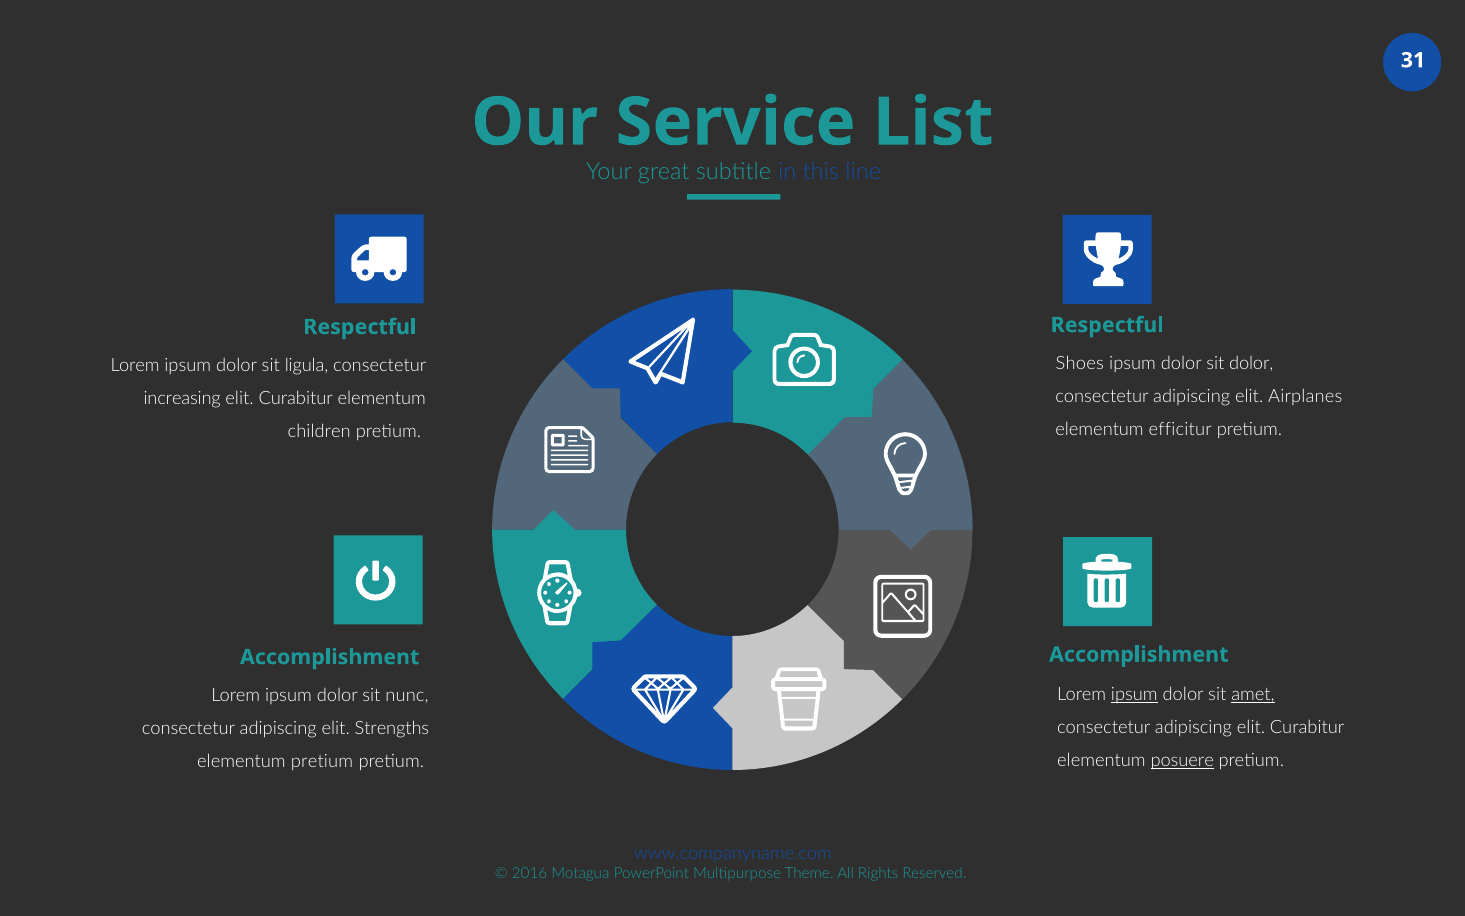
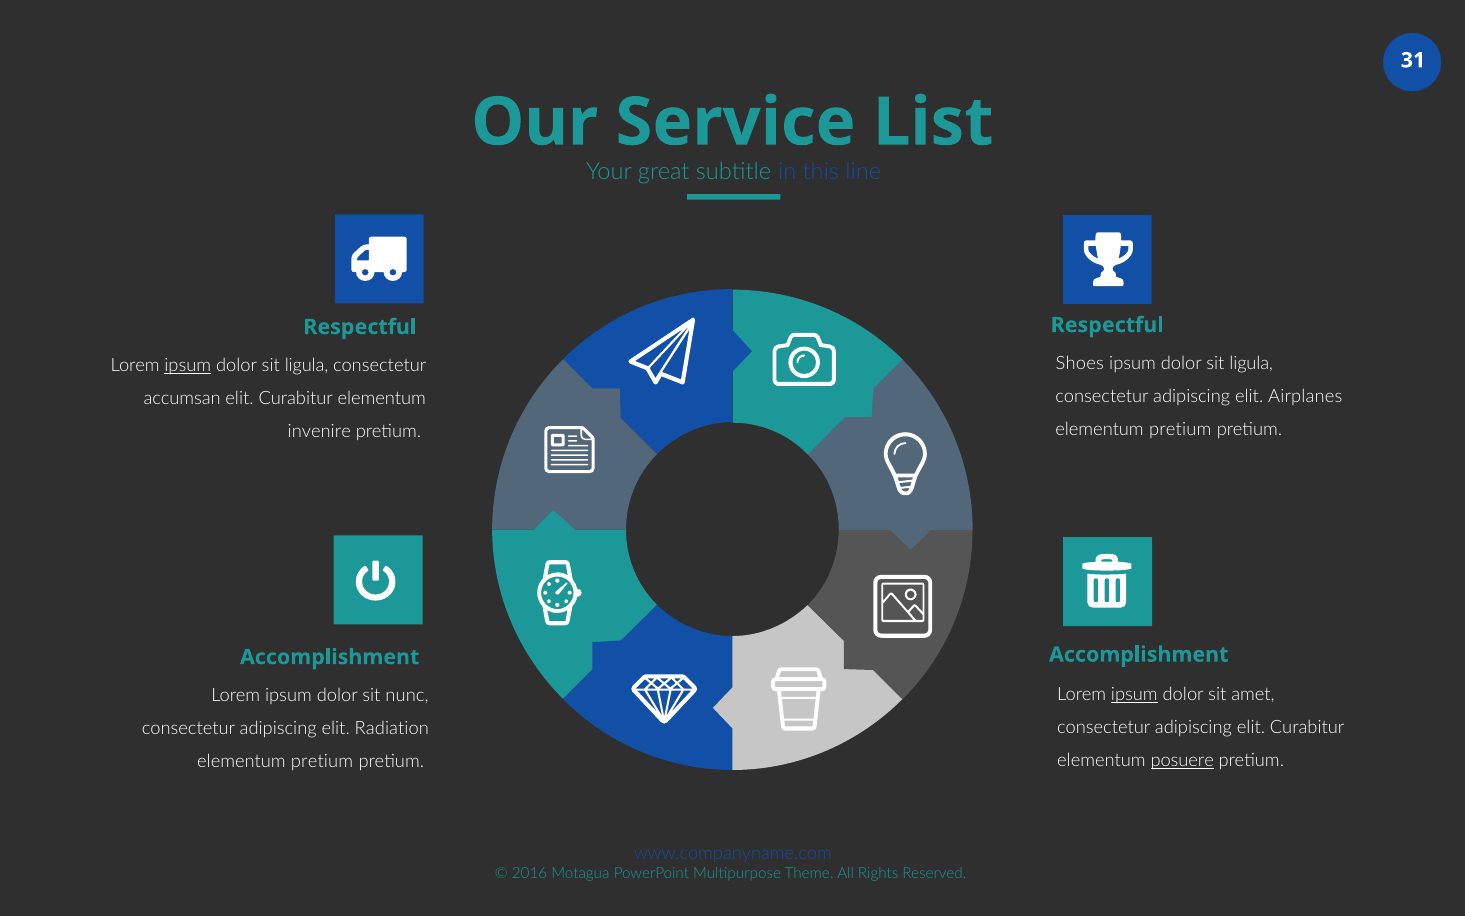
dolor at (1251, 364): dolor -> ligula
ipsum at (188, 366) underline: none -> present
increasing: increasing -> accumsan
efficitur at (1180, 430): efficitur -> pretium
children: children -> invenire
amet underline: present -> none
Strengths: Strengths -> Radiation
